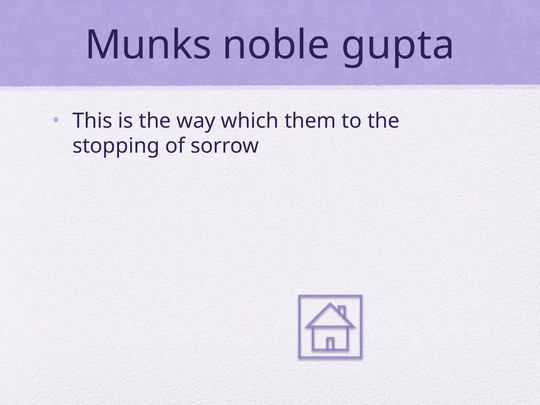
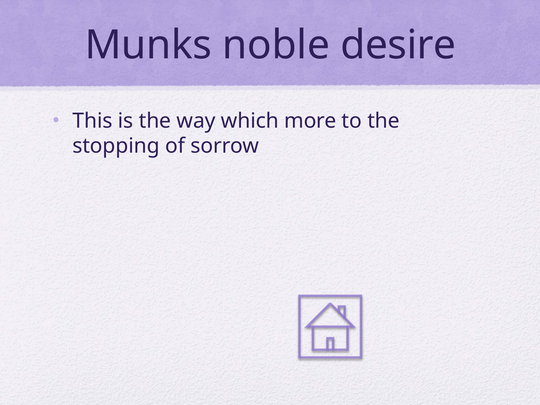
gupta: gupta -> desire
them: them -> more
